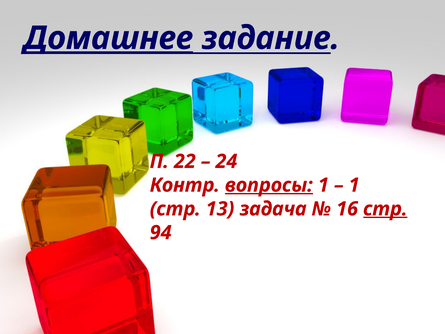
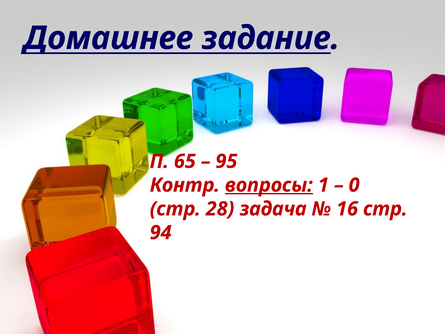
Домашнее underline: present -> none
22: 22 -> 65
24: 24 -> 95
1 at (354, 185): 1 -> 0
13: 13 -> 28
стр at (385, 209) underline: present -> none
